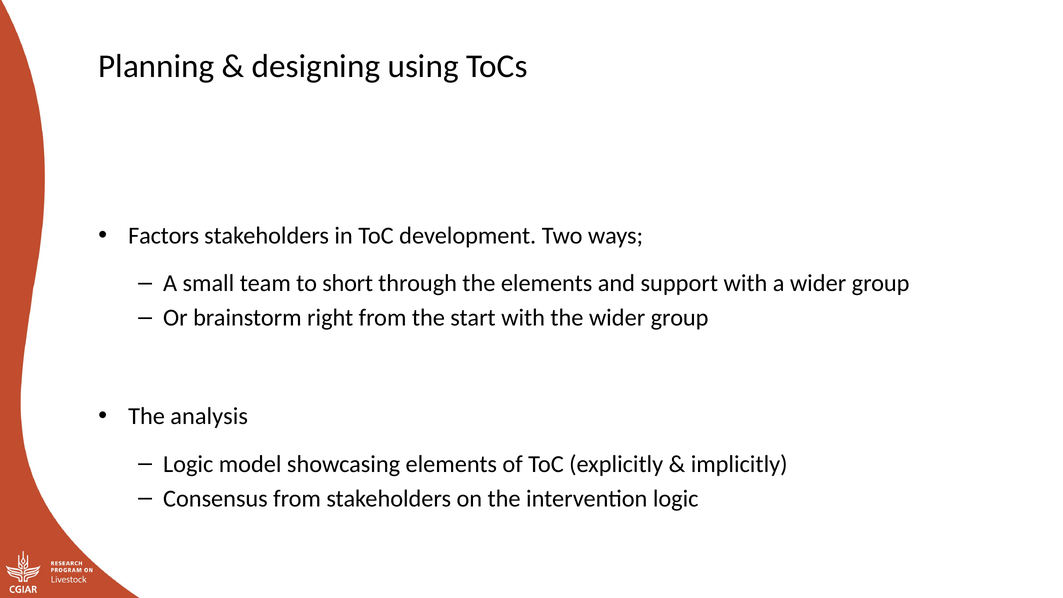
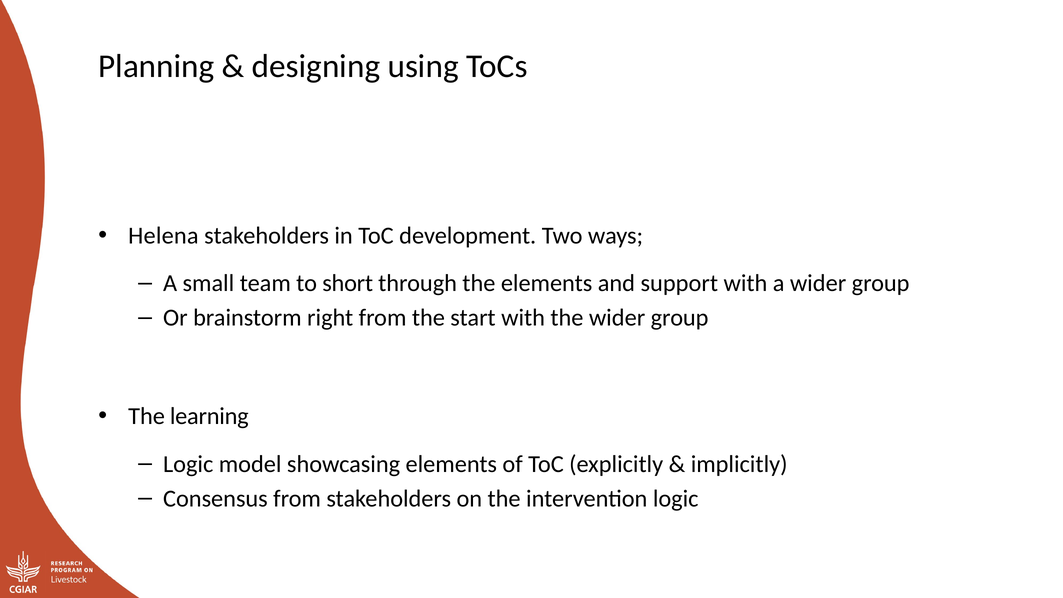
Factors: Factors -> Helena
analysis: analysis -> learning
